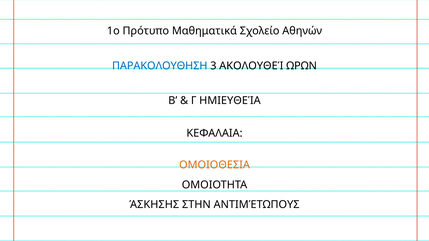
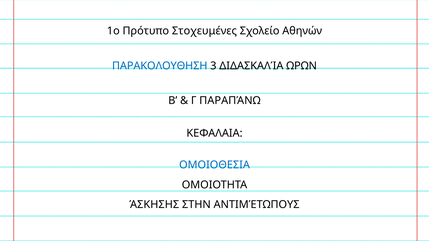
Μαθηματικά: Μαθηματικά -> Στοχευμένες
ΑΚΟΛΟΥΘΕΊ: ΑΚΟΛΟΥΘΕΊ -> ΔΙΔΑΣΚΑΛΊΑ
ΗΜΙΕΥΘΕΊΑ: ΗΜΙΕΥΘΕΊΑ -> ΠΑΡΑΠΆΝΩ
ΟΜΟΙΟΘΕΣΙΑ colour: orange -> blue
